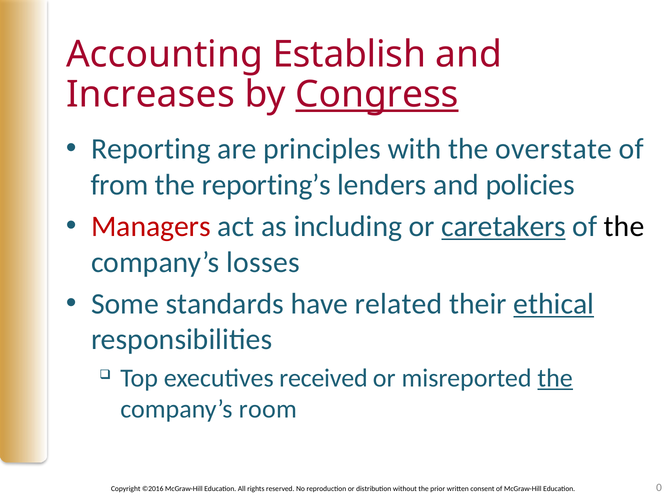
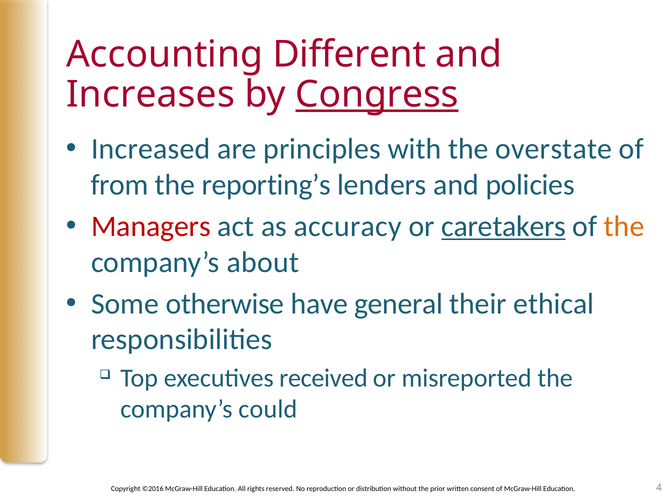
Establish: Establish -> Different
Reporting: Reporting -> Increased
including: including -> accuracy
the at (624, 227) colour: black -> orange
losses: losses -> about
standards: standards -> otherwise
related: related -> general
ethical underline: present -> none
the at (555, 378) underline: present -> none
room: room -> could
0: 0 -> 4
